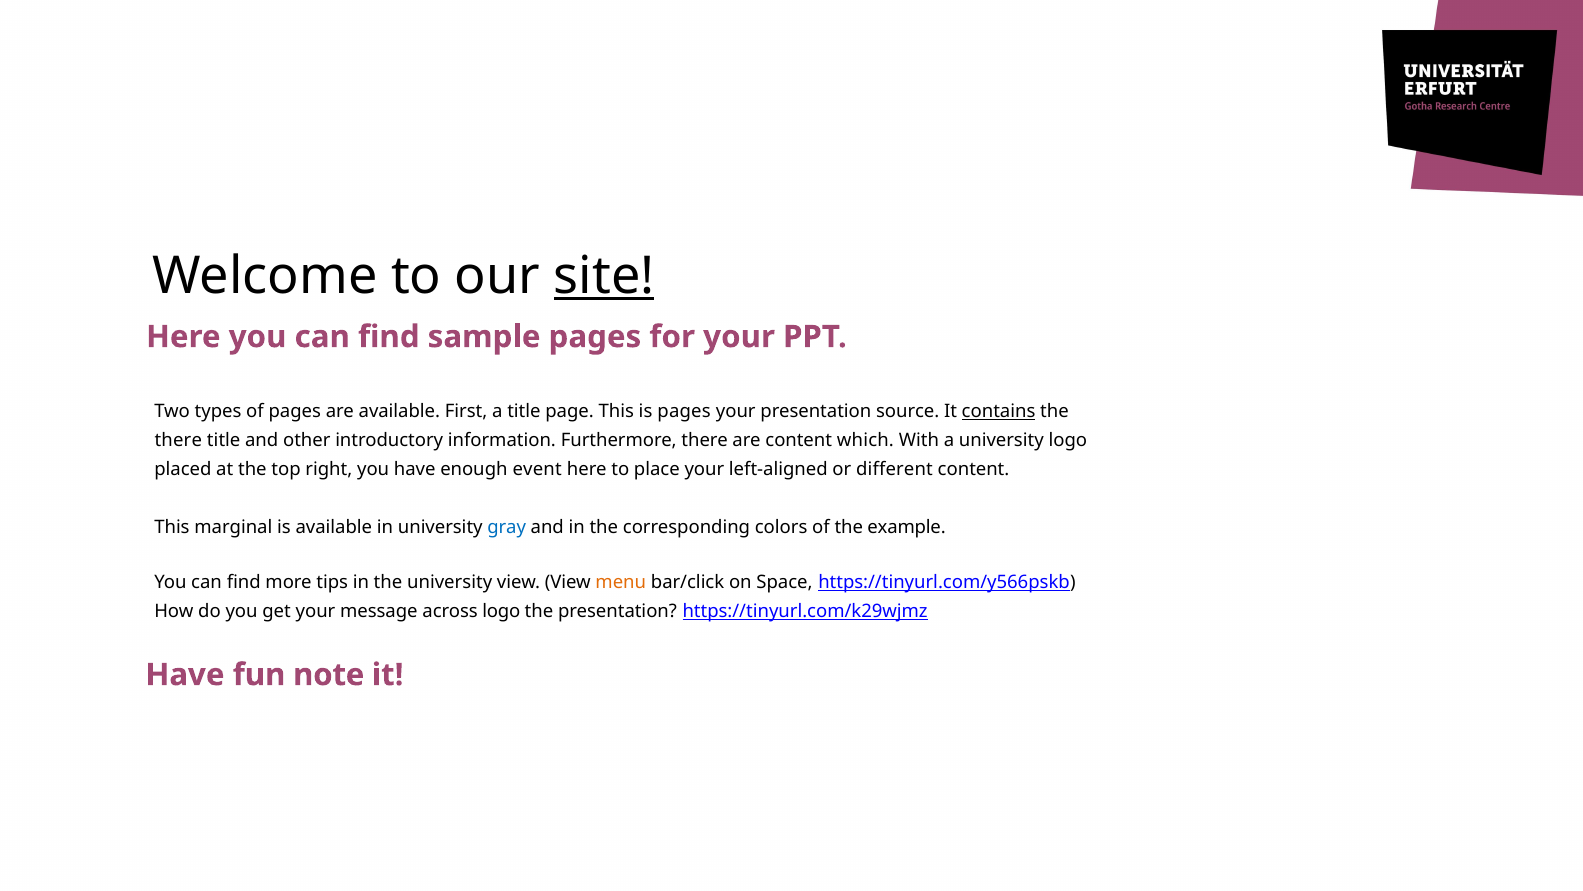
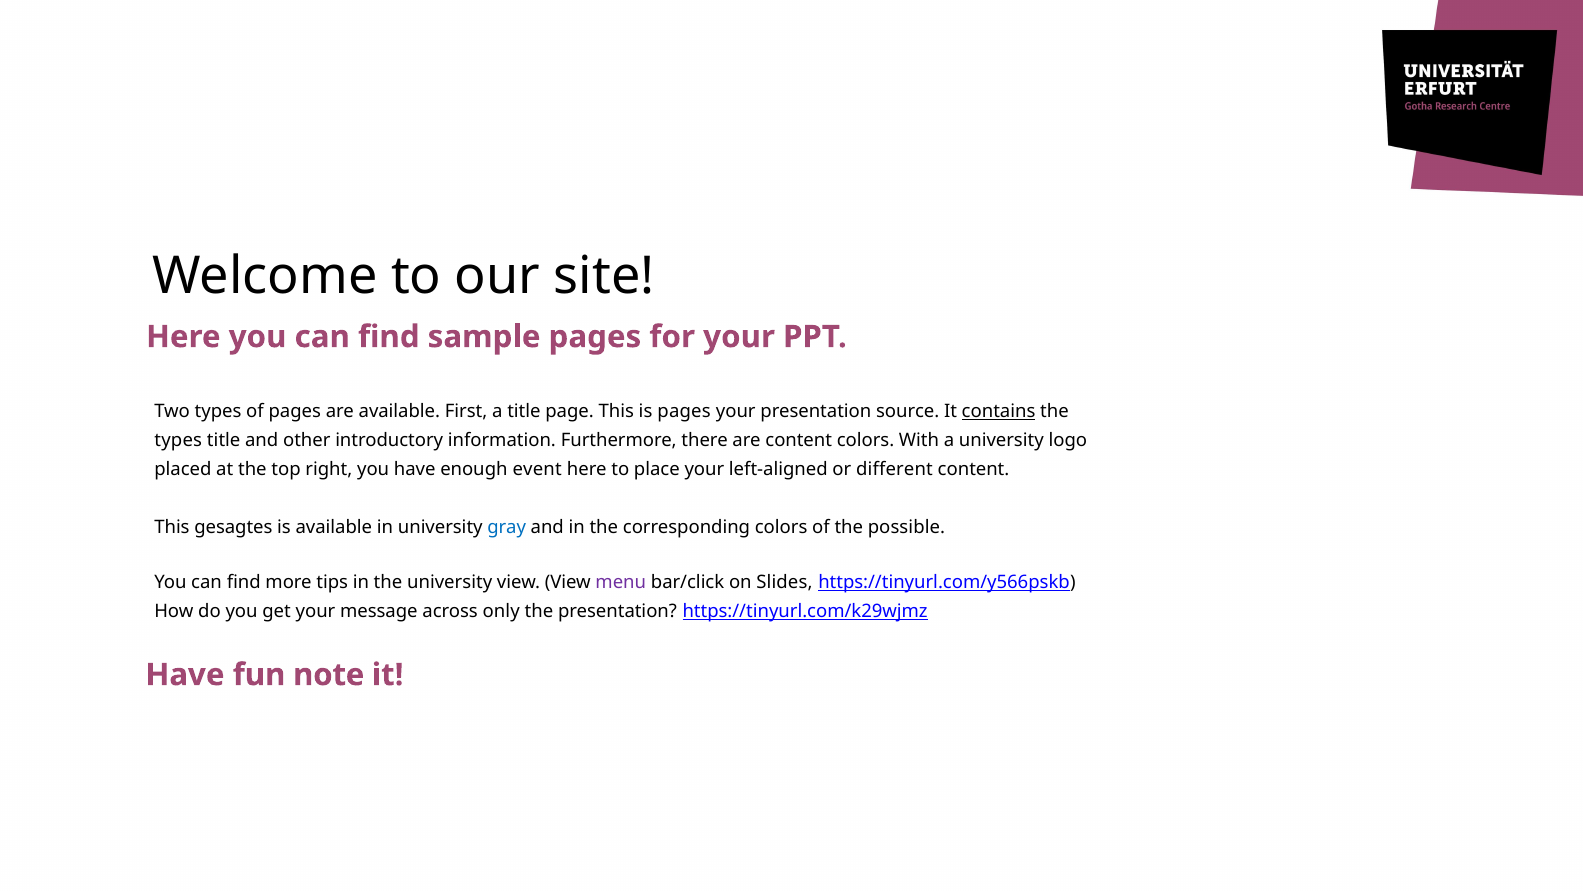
site underline: present -> none
there at (178, 440): there -> types
content which: which -> colors
marginal: marginal -> gesagtes
example: example -> possible
menu colour: orange -> purple
Space: Space -> Slides
across logo: logo -> only
